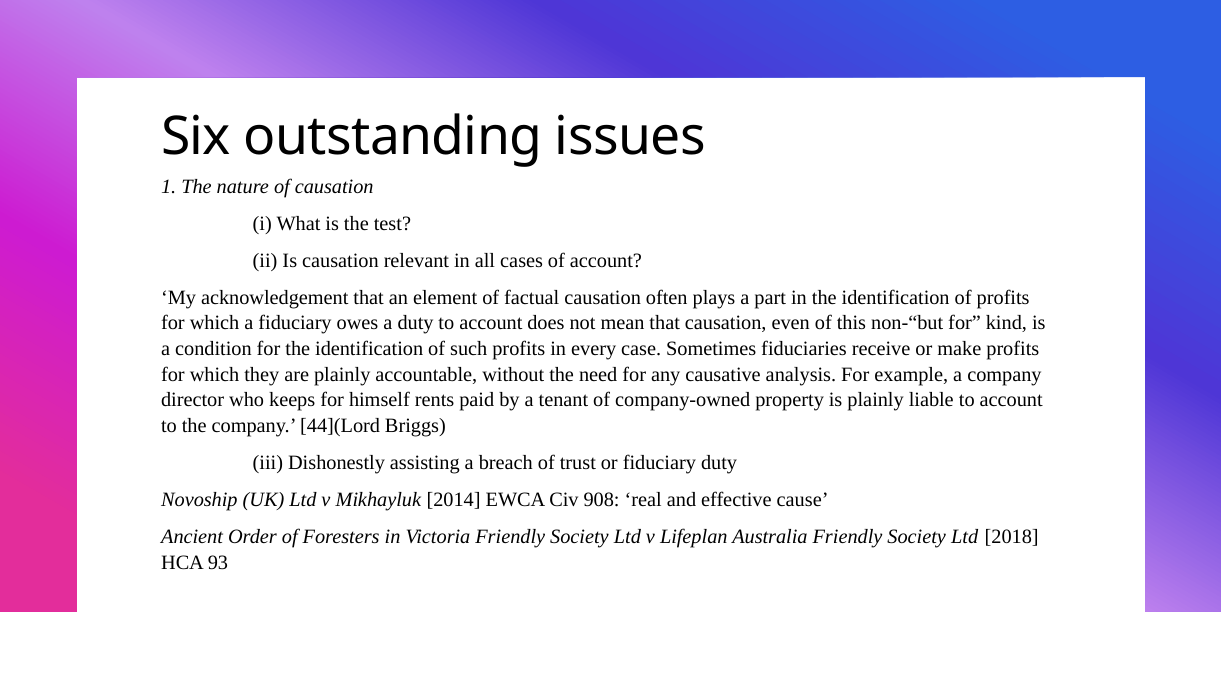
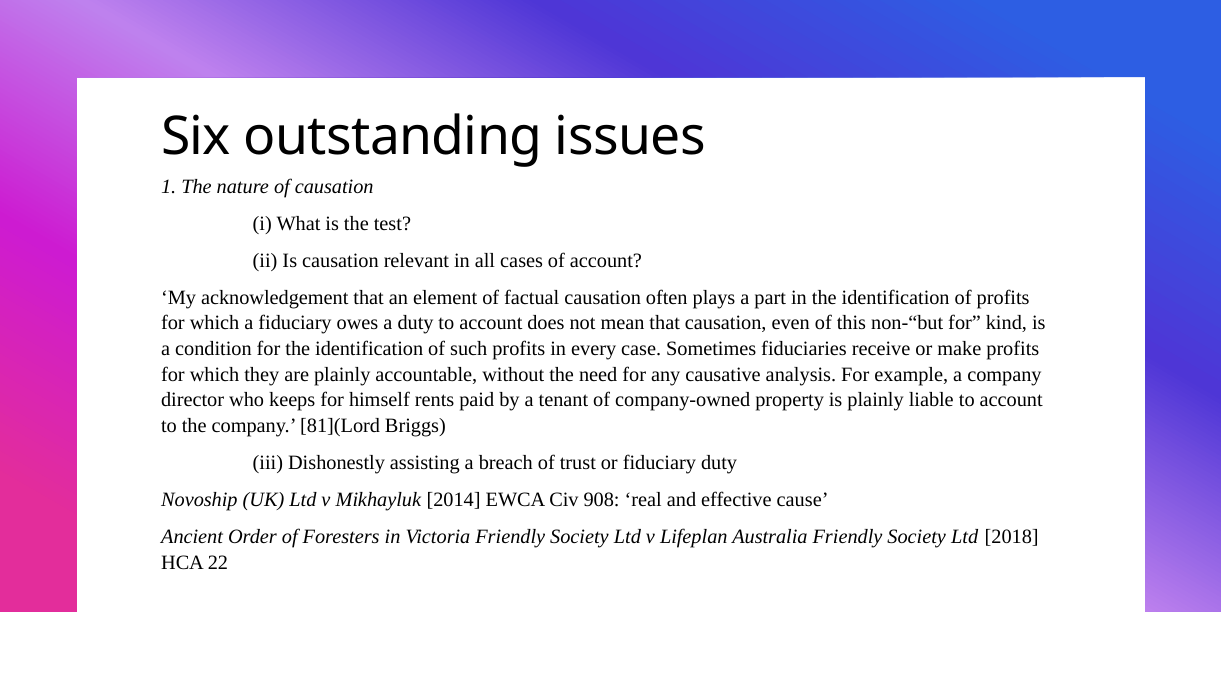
44](Lord: 44](Lord -> 81](Lord
93: 93 -> 22
